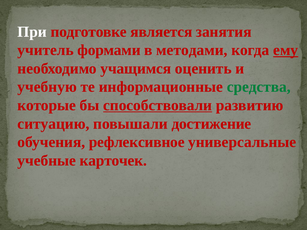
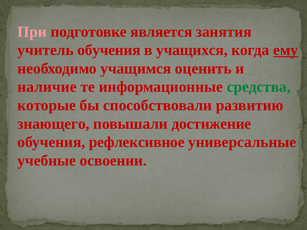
При colour: white -> pink
учитель формами: формами -> обучения
методами: методами -> учащихся
учебную: учебную -> наличие
способствовали underline: present -> none
ситуацию: ситуацию -> знающего
карточек: карточек -> освоении
